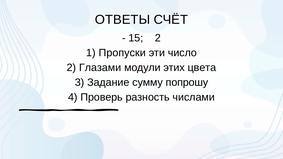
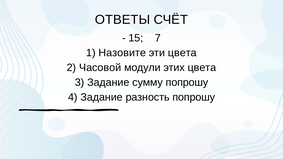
15 2: 2 -> 7
Пропуски: Пропуски -> Назовите
эти число: число -> цвета
Глазами: Глазами -> Часовой
4 Проверь: Проверь -> Задание
разность числами: числами -> попрошу
